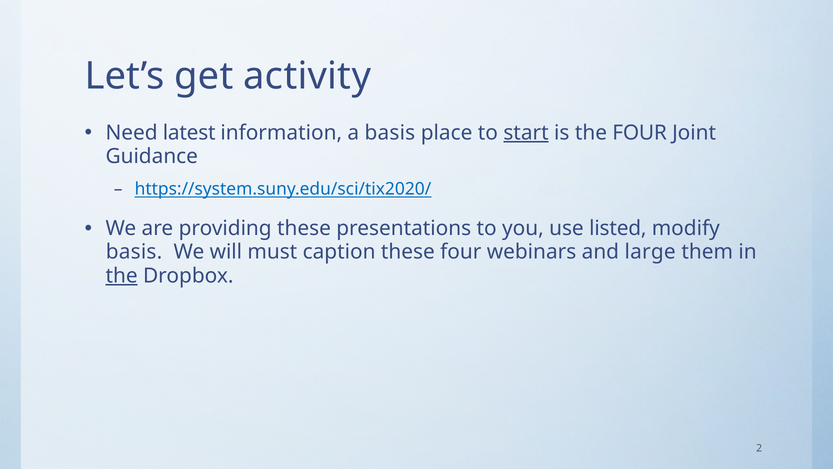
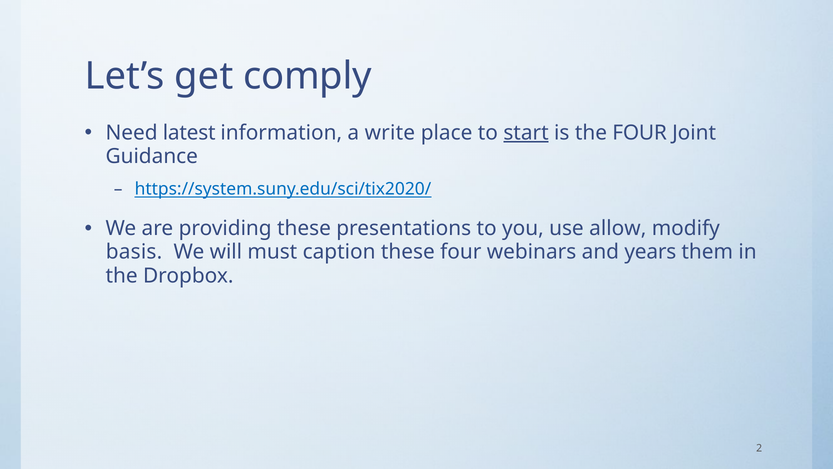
activity: activity -> comply
a basis: basis -> write
listed: listed -> allow
large: large -> years
the at (122, 276) underline: present -> none
